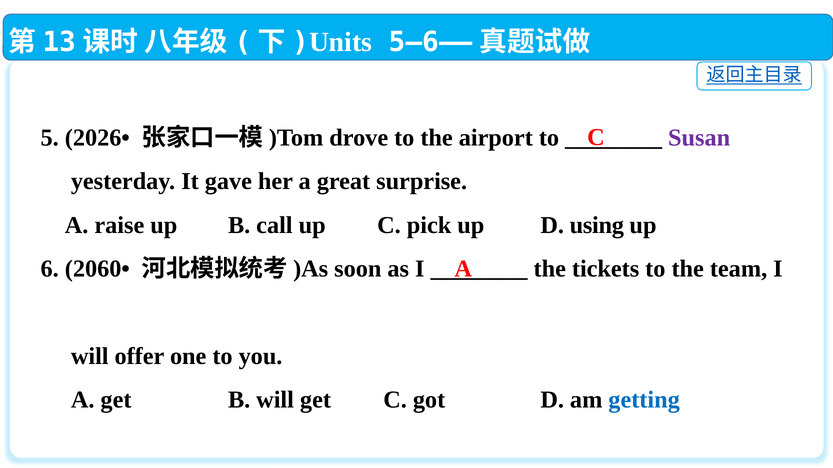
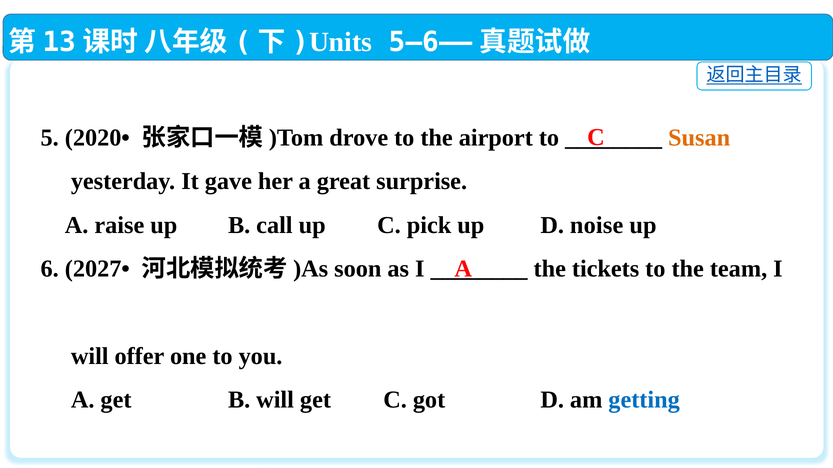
2026•: 2026• -> 2020•
Susan colour: purple -> orange
using: using -> noise
2060•: 2060• -> 2027•
